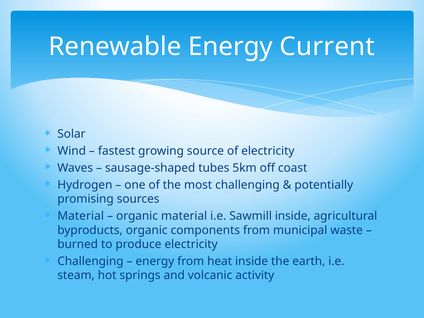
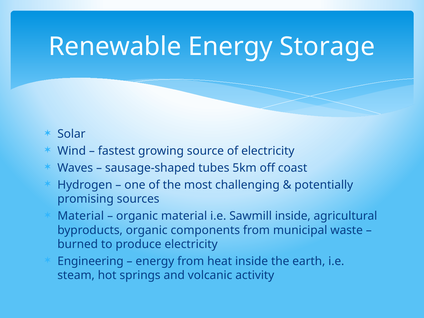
Current: Current -> Storage
Challenging at (90, 261): Challenging -> Engineering
